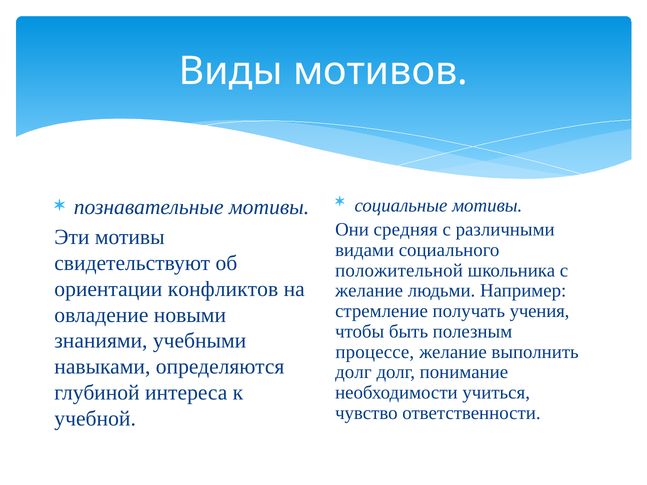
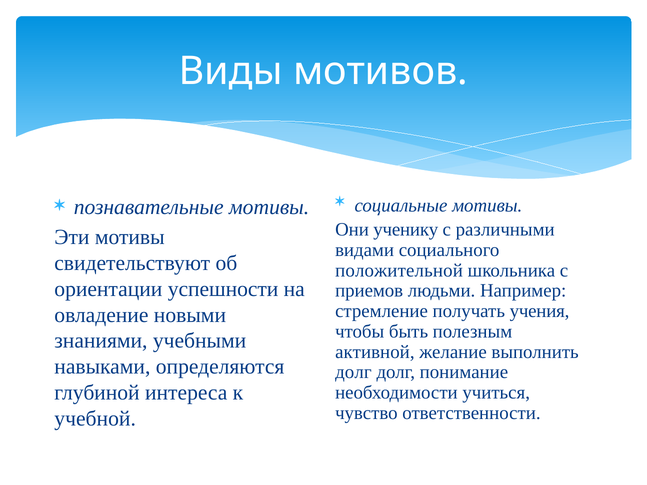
средняя: средняя -> ученику
конфликтов: конфликтов -> успешности
желание at (369, 291): желание -> приемов
процессе: процессе -> активной
